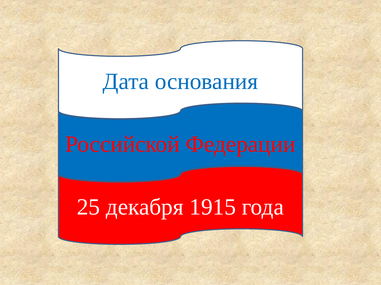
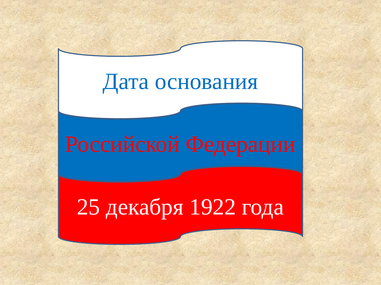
1915: 1915 -> 1922
